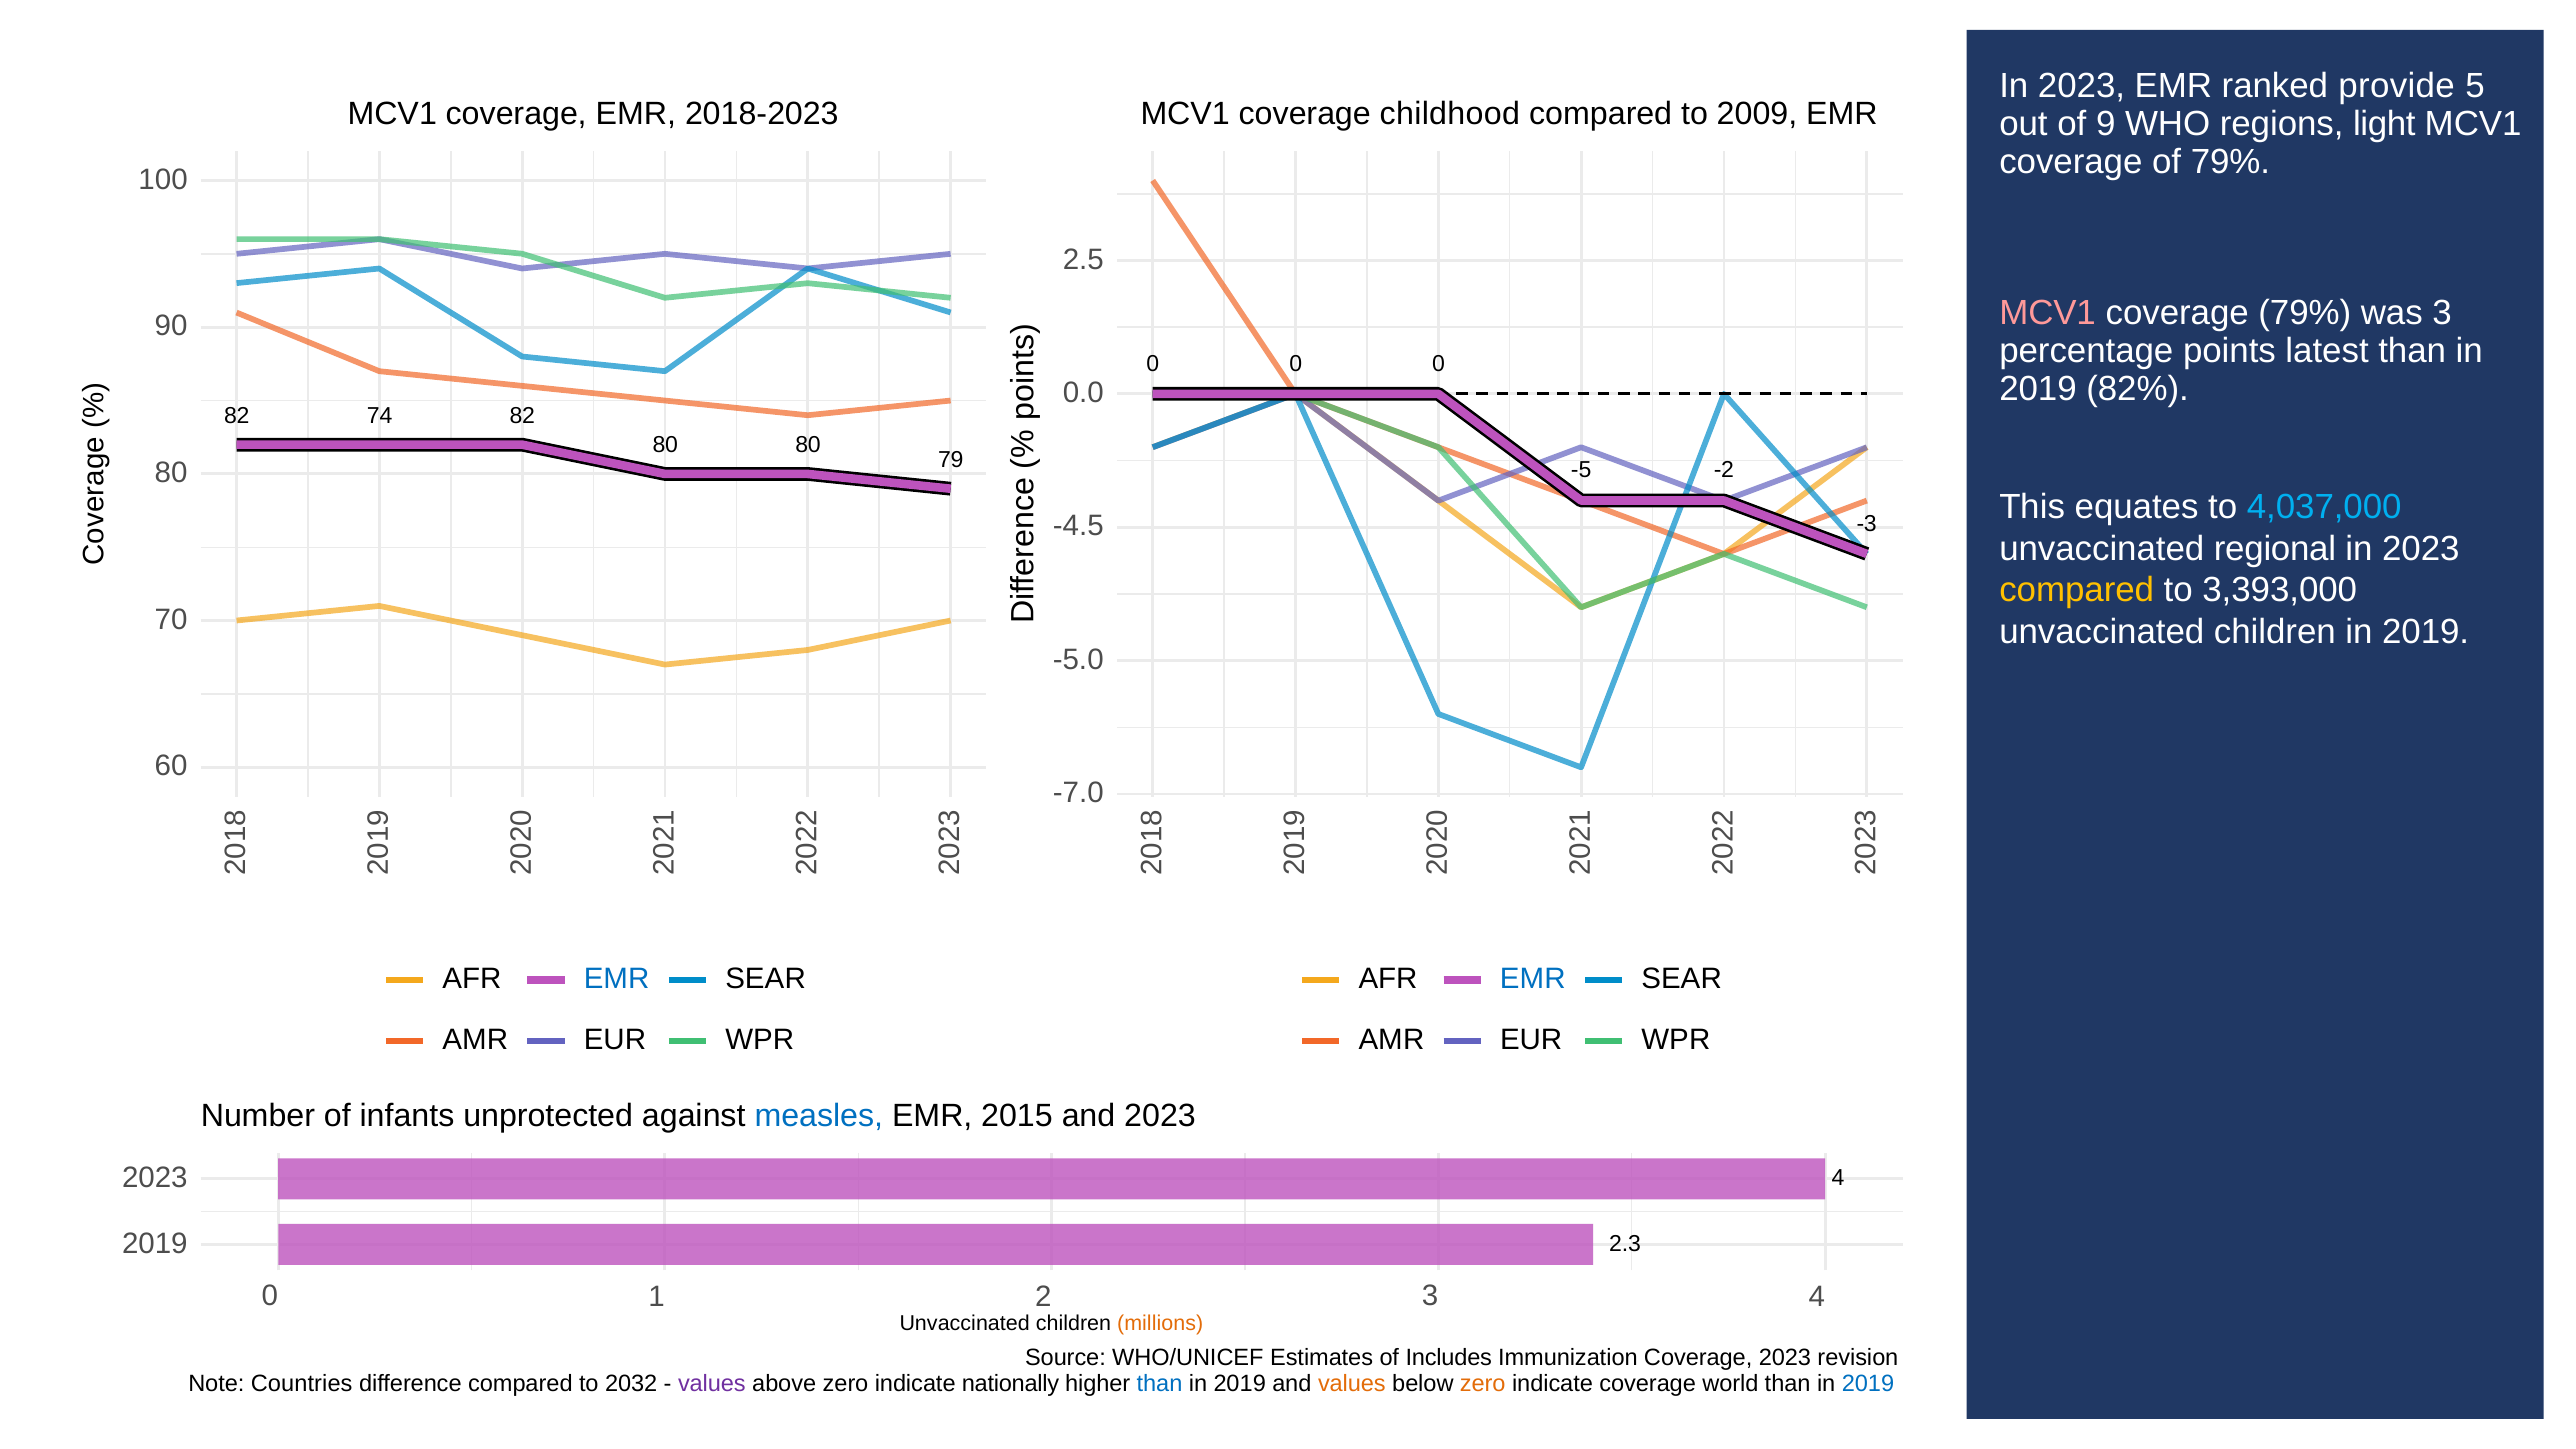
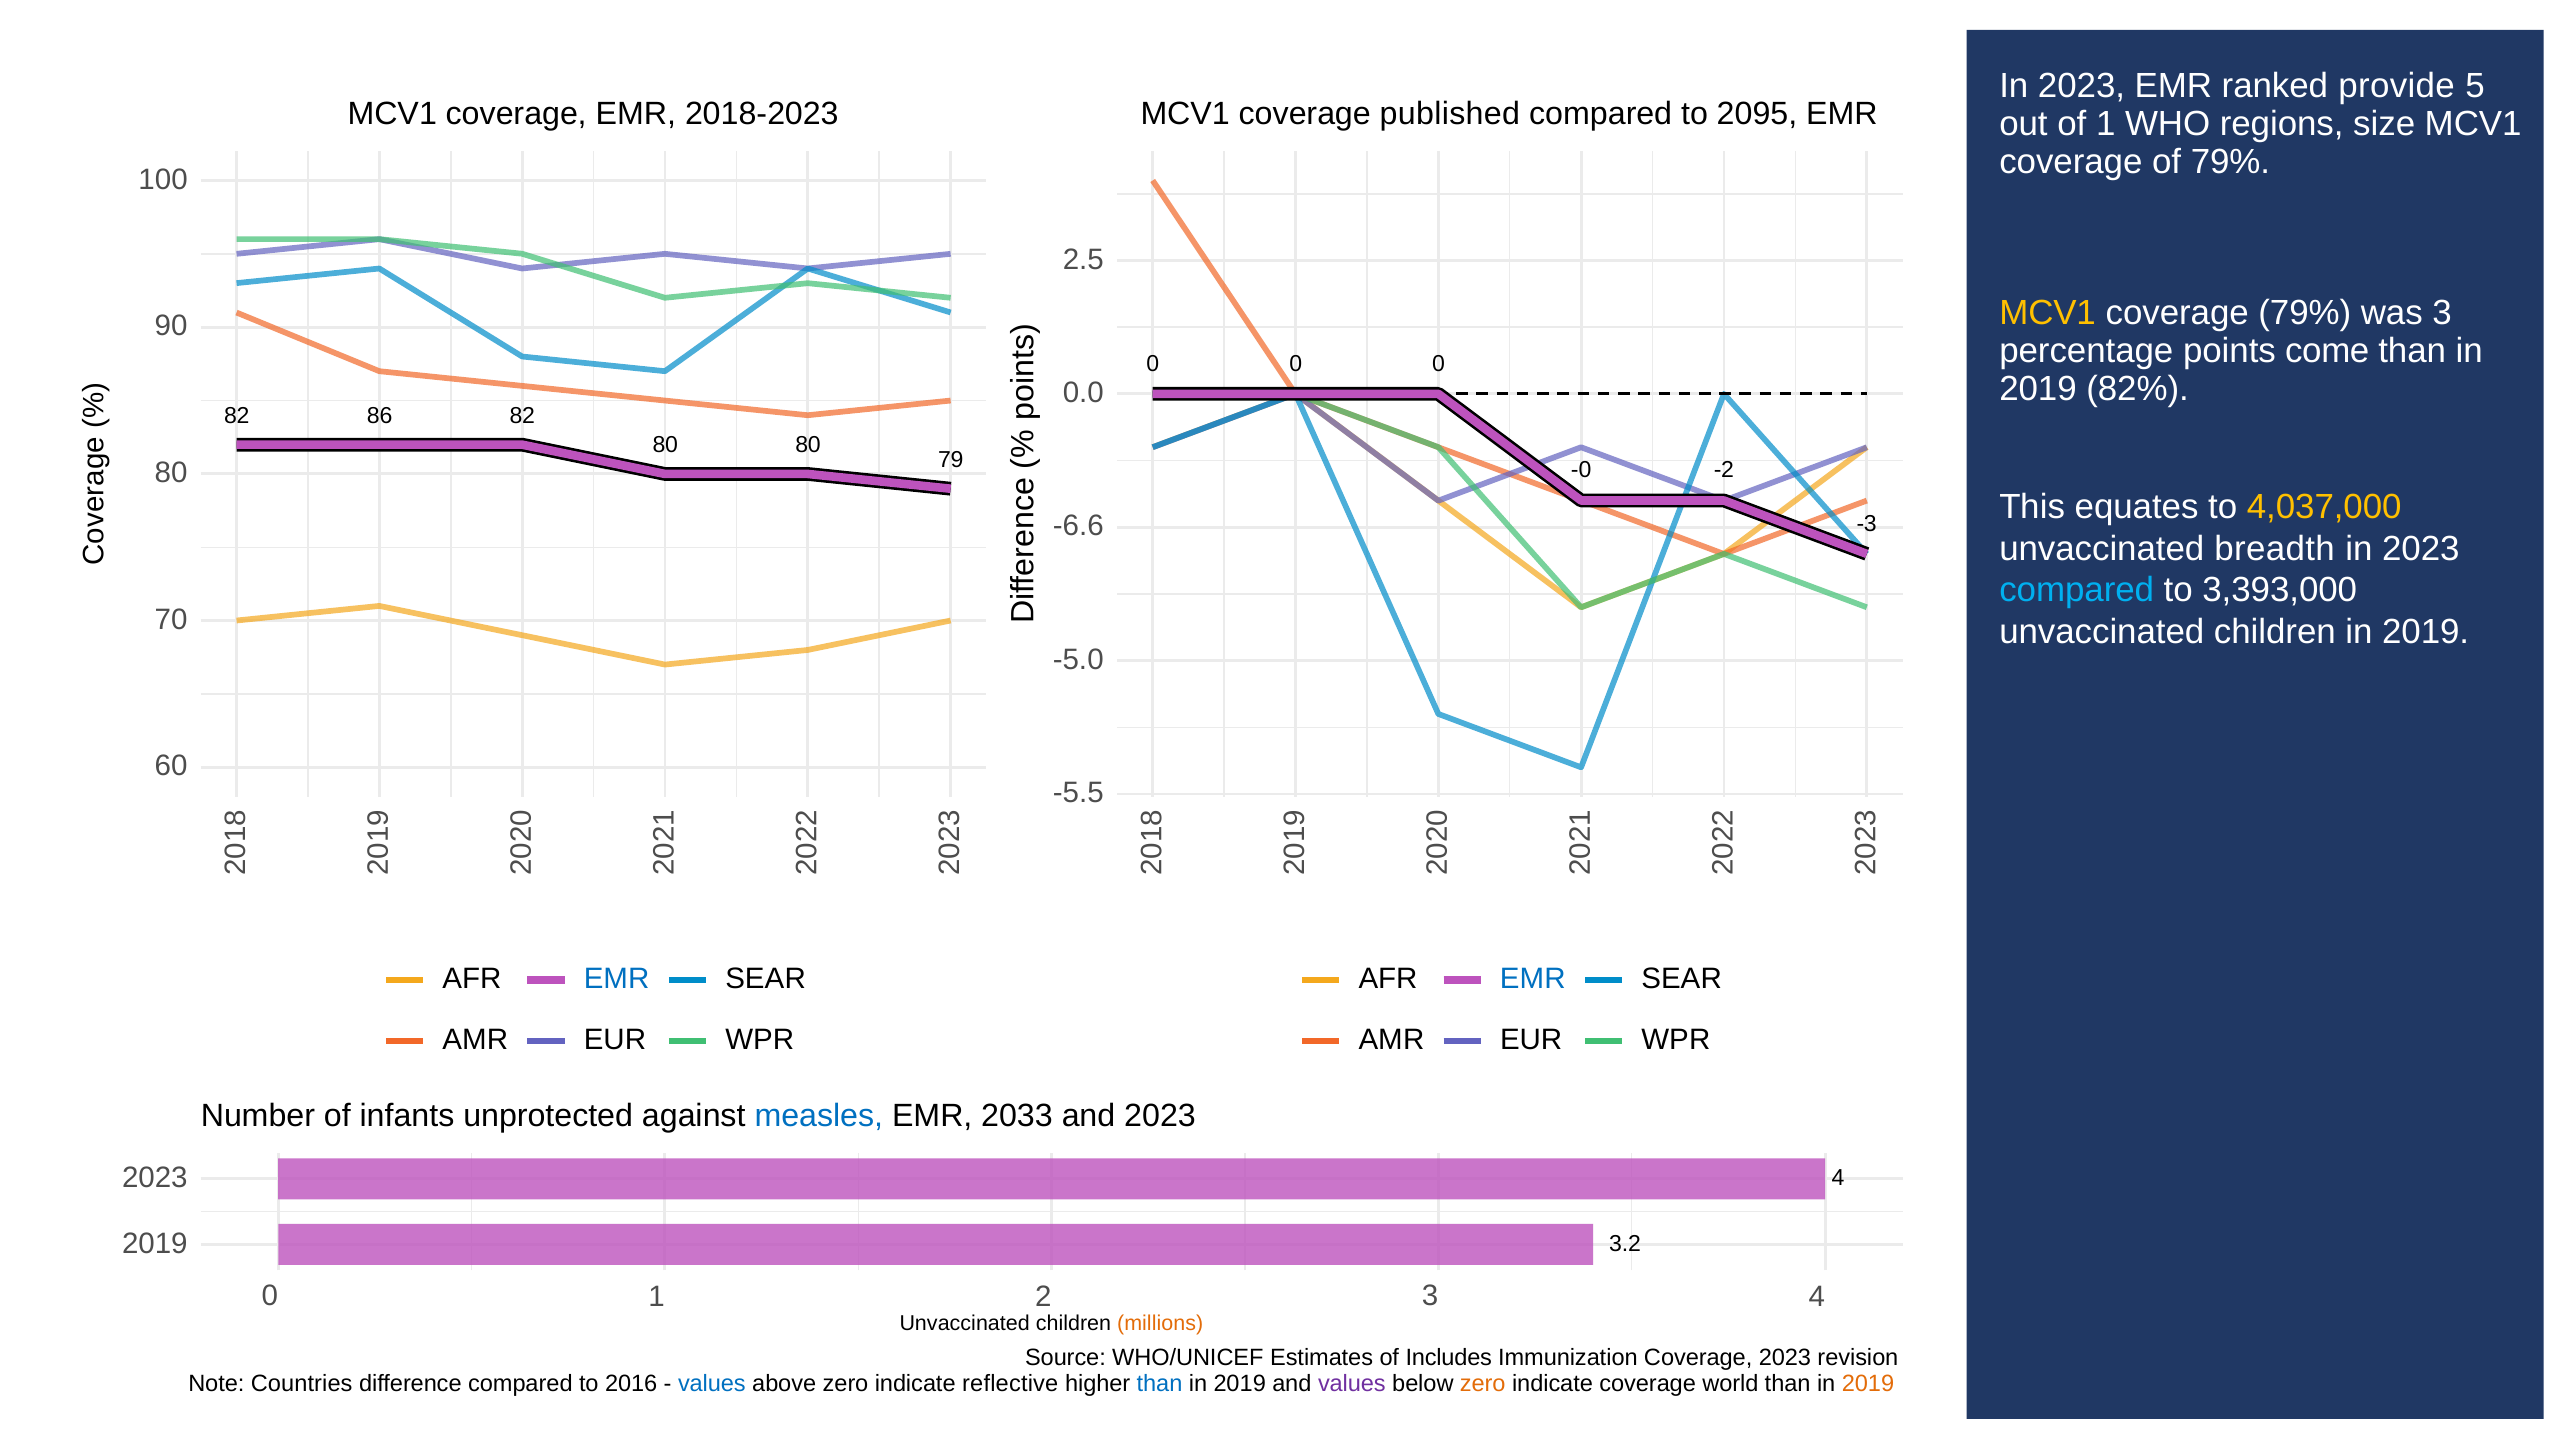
childhood: childhood -> published
2009: 2009 -> 2095
of 9: 9 -> 1
light: light -> size
MCV1 at (2048, 313) colour: pink -> yellow
latest: latest -> come
74: 74 -> 86
-5: -5 -> -0
4,037,000 colour: light blue -> yellow
-4.5: -4.5 -> -6.6
regional: regional -> breadth
compared at (2077, 590) colour: yellow -> light blue
-7.0: -7.0 -> -5.5
2015: 2015 -> 2033
2.3: 2.3 -> 3.2
2032: 2032 -> 2016
values at (712, 1383) colour: purple -> blue
nationally: nationally -> reflective
values at (1352, 1383) colour: orange -> purple
2019 at (1868, 1383) colour: blue -> orange
